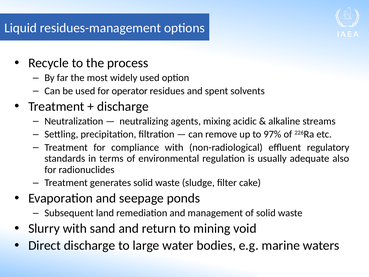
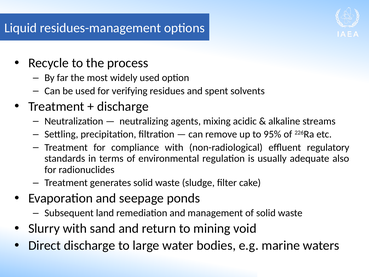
operator: operator -> verifying
97%: 97% -> 95%
